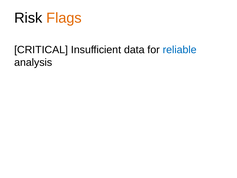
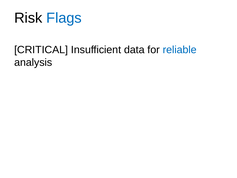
Flags colour: orange -> blue
